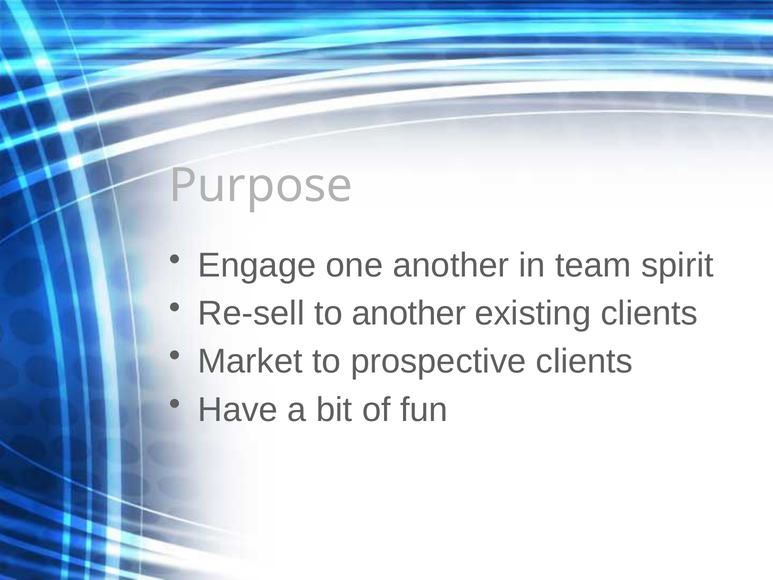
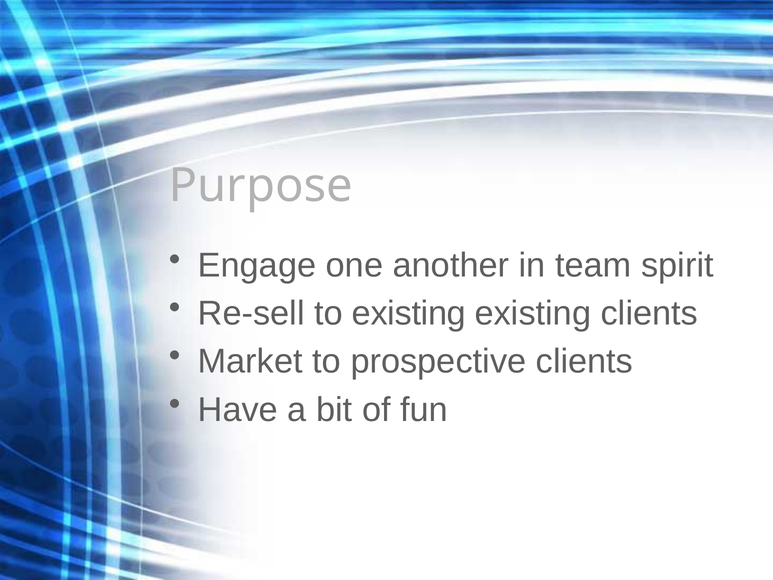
to another: another -> existing
